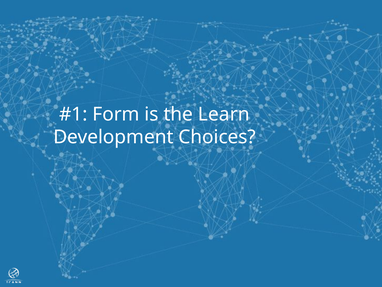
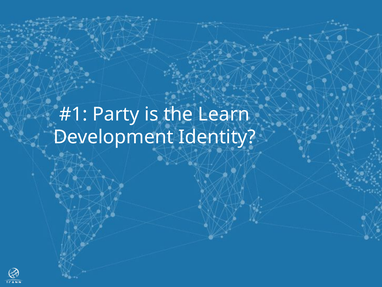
Form: Form -> Party
Choices: Choices -> Identity
